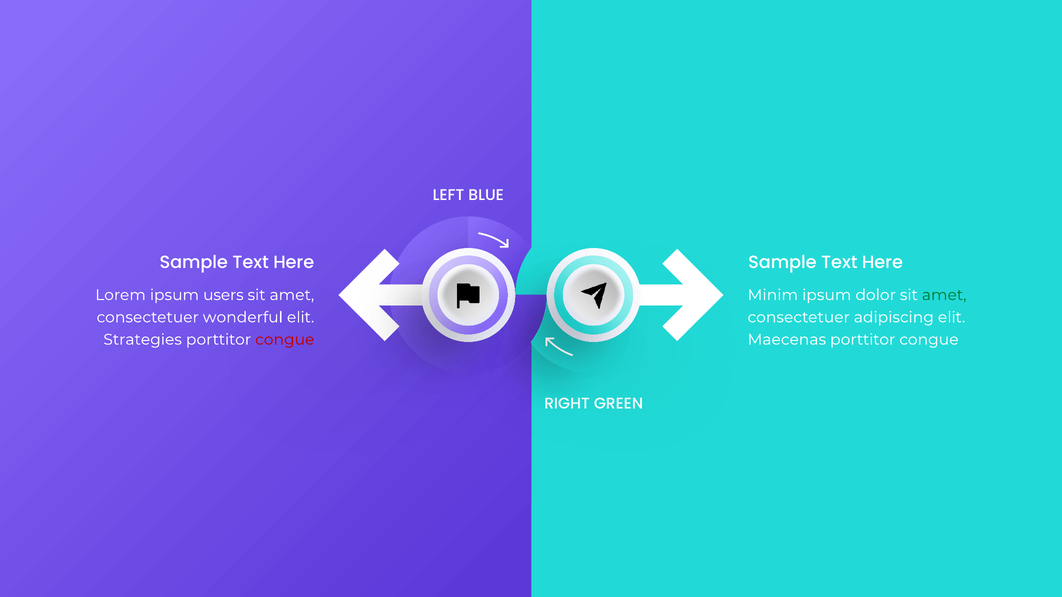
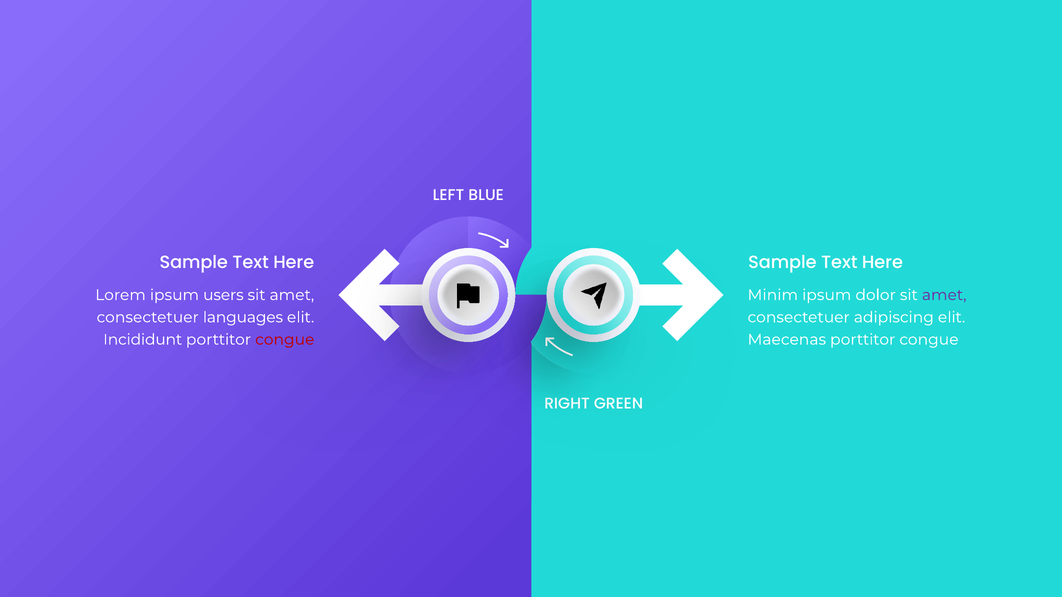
amet at (944, 295) colour: green -> purple
wonderful: wonderful -> languages
Strategies: Strategies -> Incididunt
